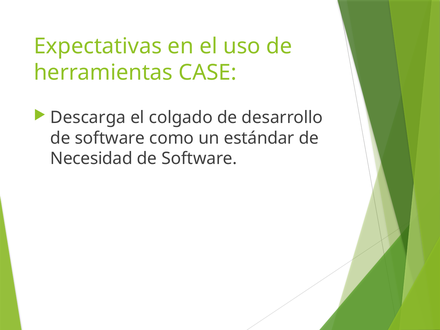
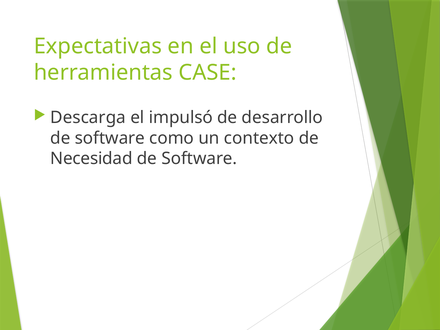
colgado: colgado -> impulsó
estándar: estándar -> contexto
